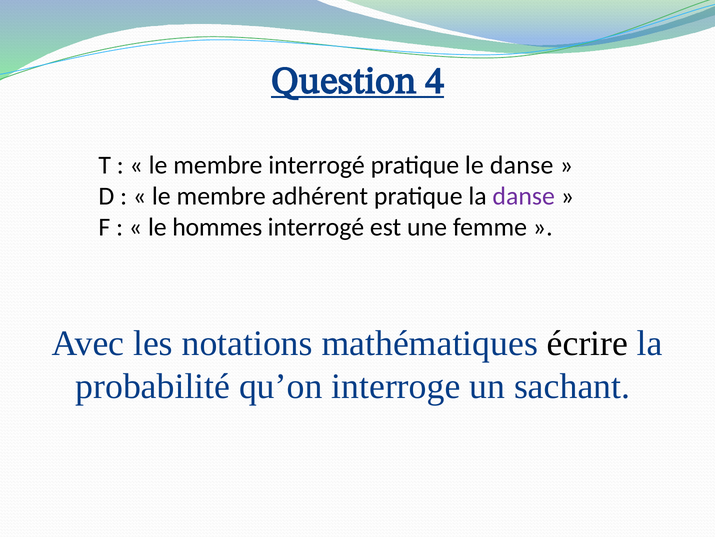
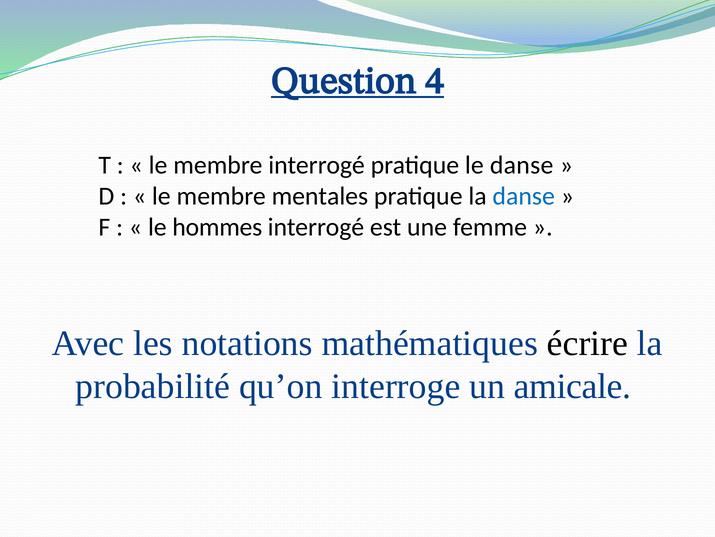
adhérent: adhérent -> mentales
danse at (524, 196) colour: purple -> blue
sachant: sachant -> amicale
